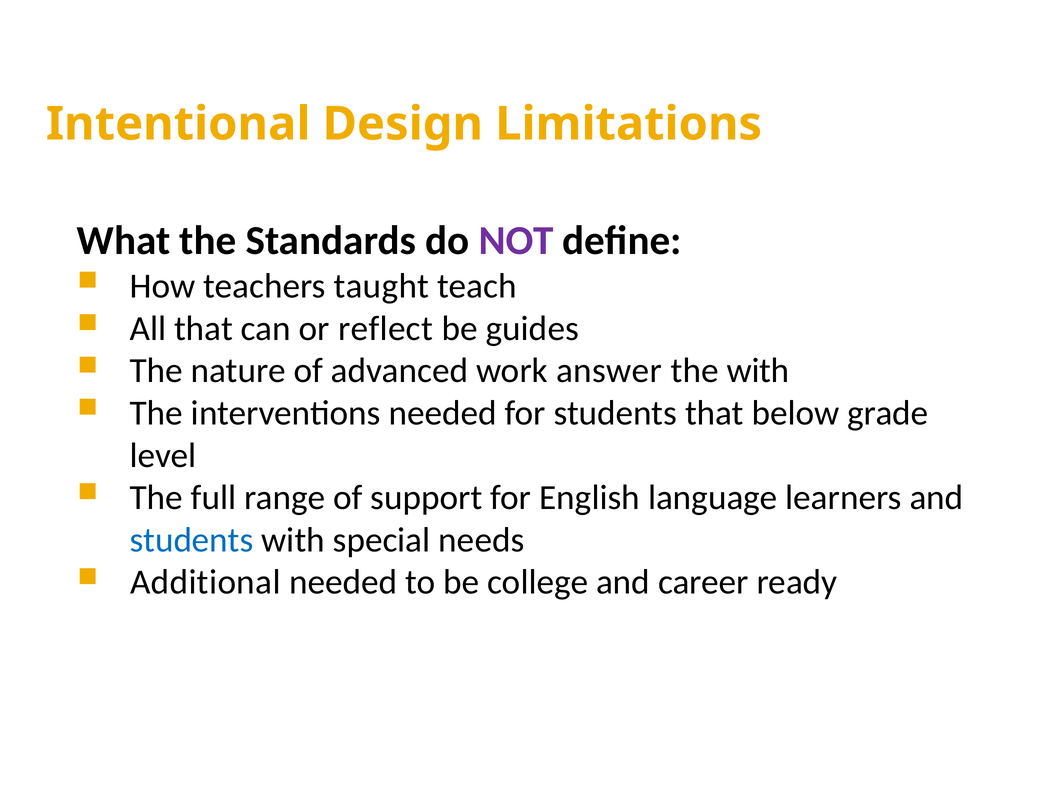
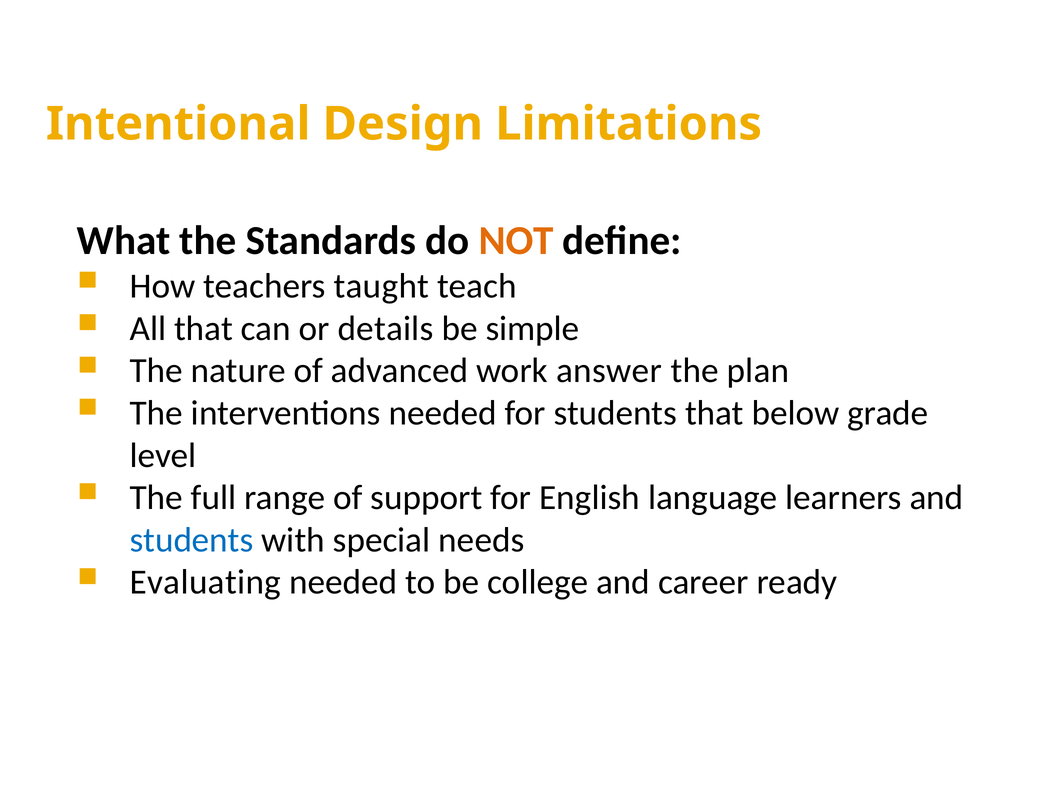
NOT colour: purple -> orange
reflect: reflect -> details
guides: guides -> simple
the with: with -> plan
Additional: Additional -> Evaluating
